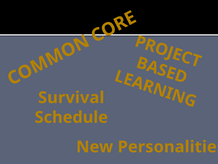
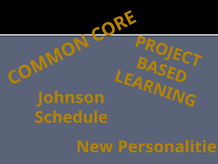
Survival: Survival -> Johnson
